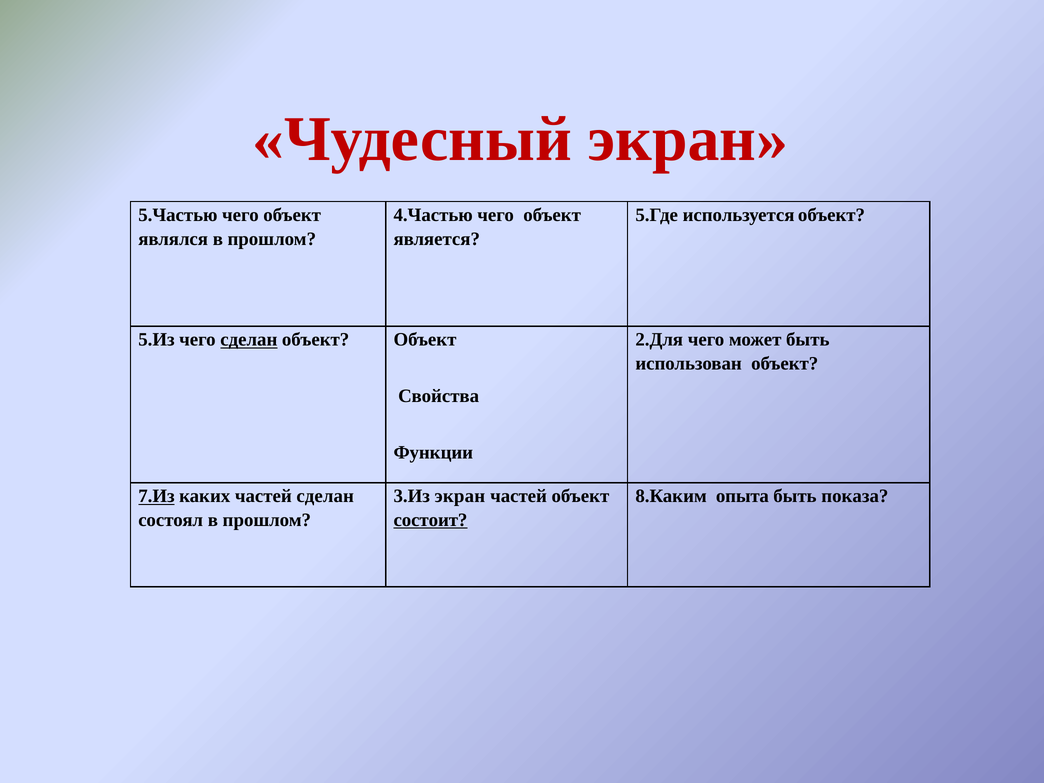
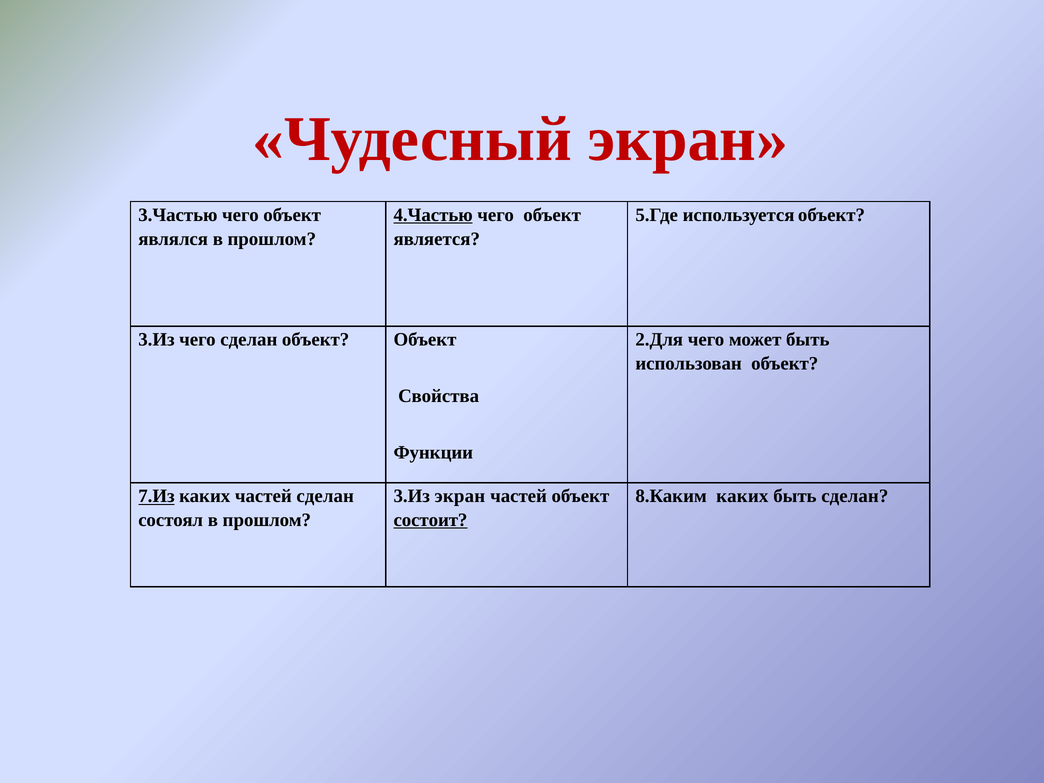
5.Частью: 5.Частью -> 3.Частью
4.Частью underline: none -> present
5.Из at (156, 340): 5.Из -> 3.Из
сделан at (249, 340) underline: present -> none
8.Каким опыта: опыта -> каких
быть показа: показа -> сделан
